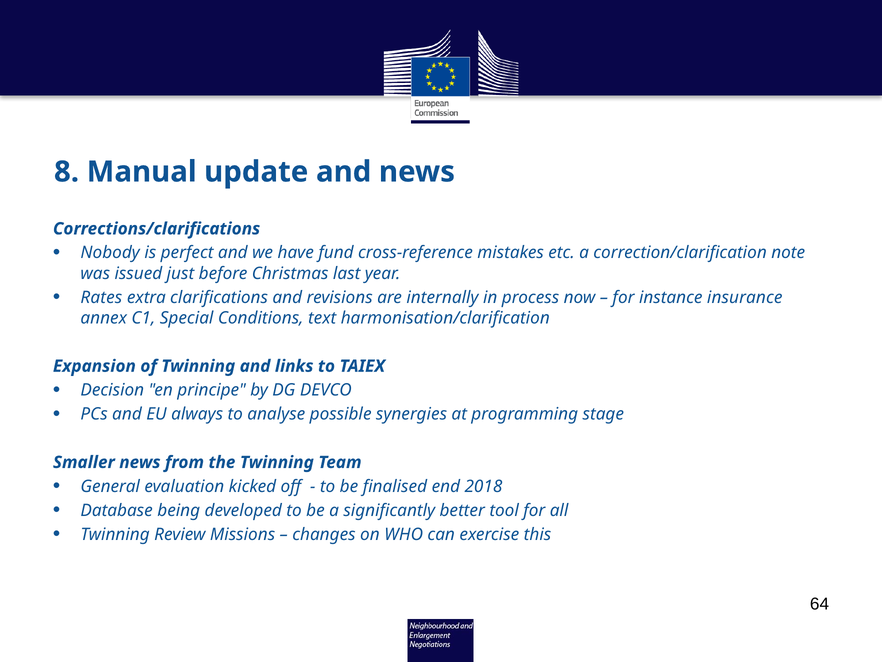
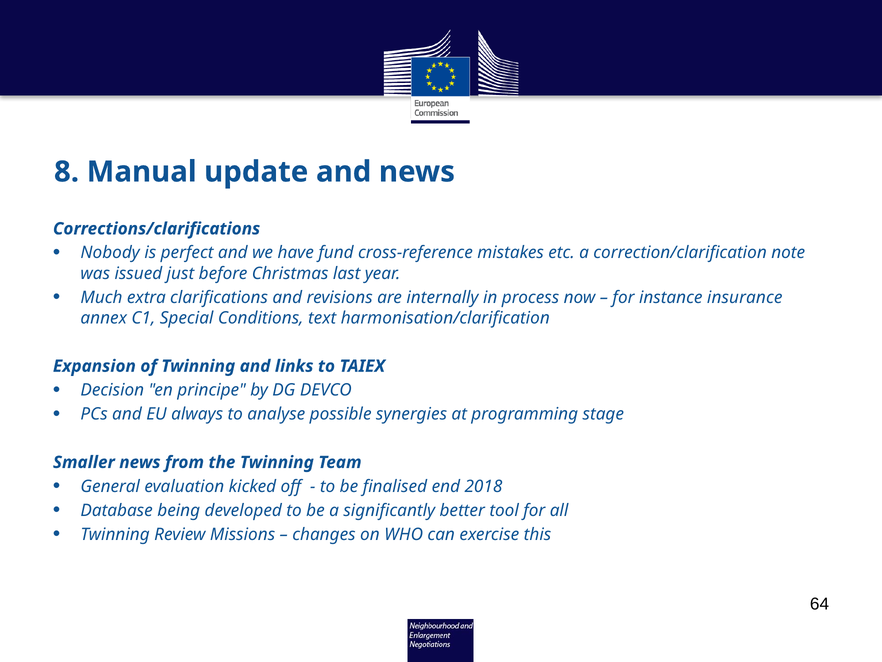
Rates: Rates -> Much
